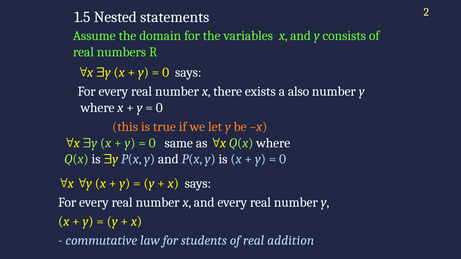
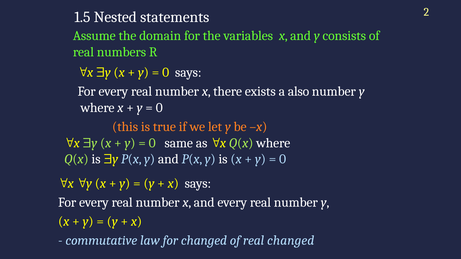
for students: students -> changed
real addition: addition -> changed
